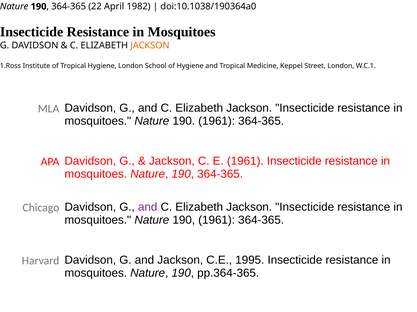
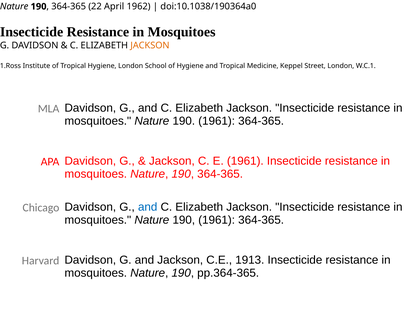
1982: 1982 -> 1962
and at (148, 208) colour: purple -> blue
1995: 1995 -> 1913
